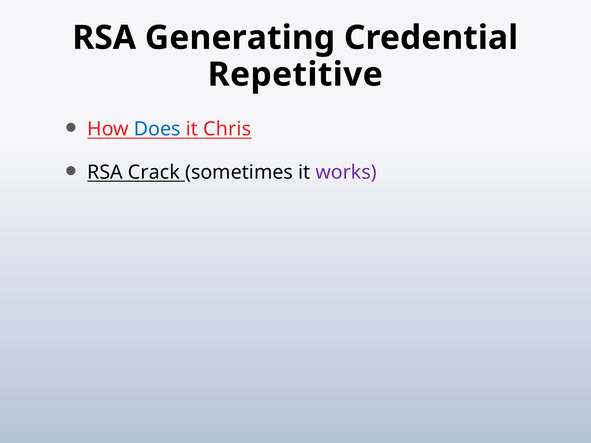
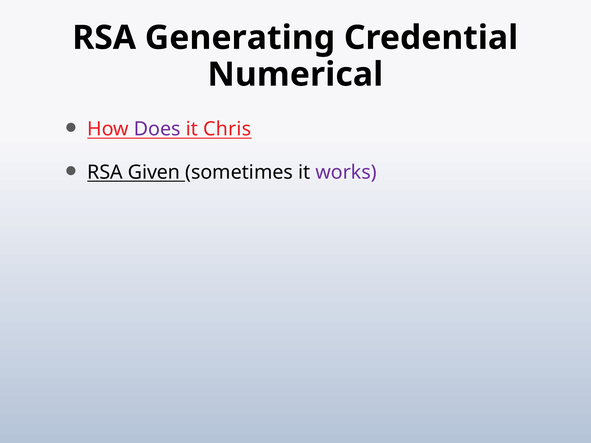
Repetitive: Repetitive -> Numerical
Does colour: blue -> purple
Crack: Crack -> Given
